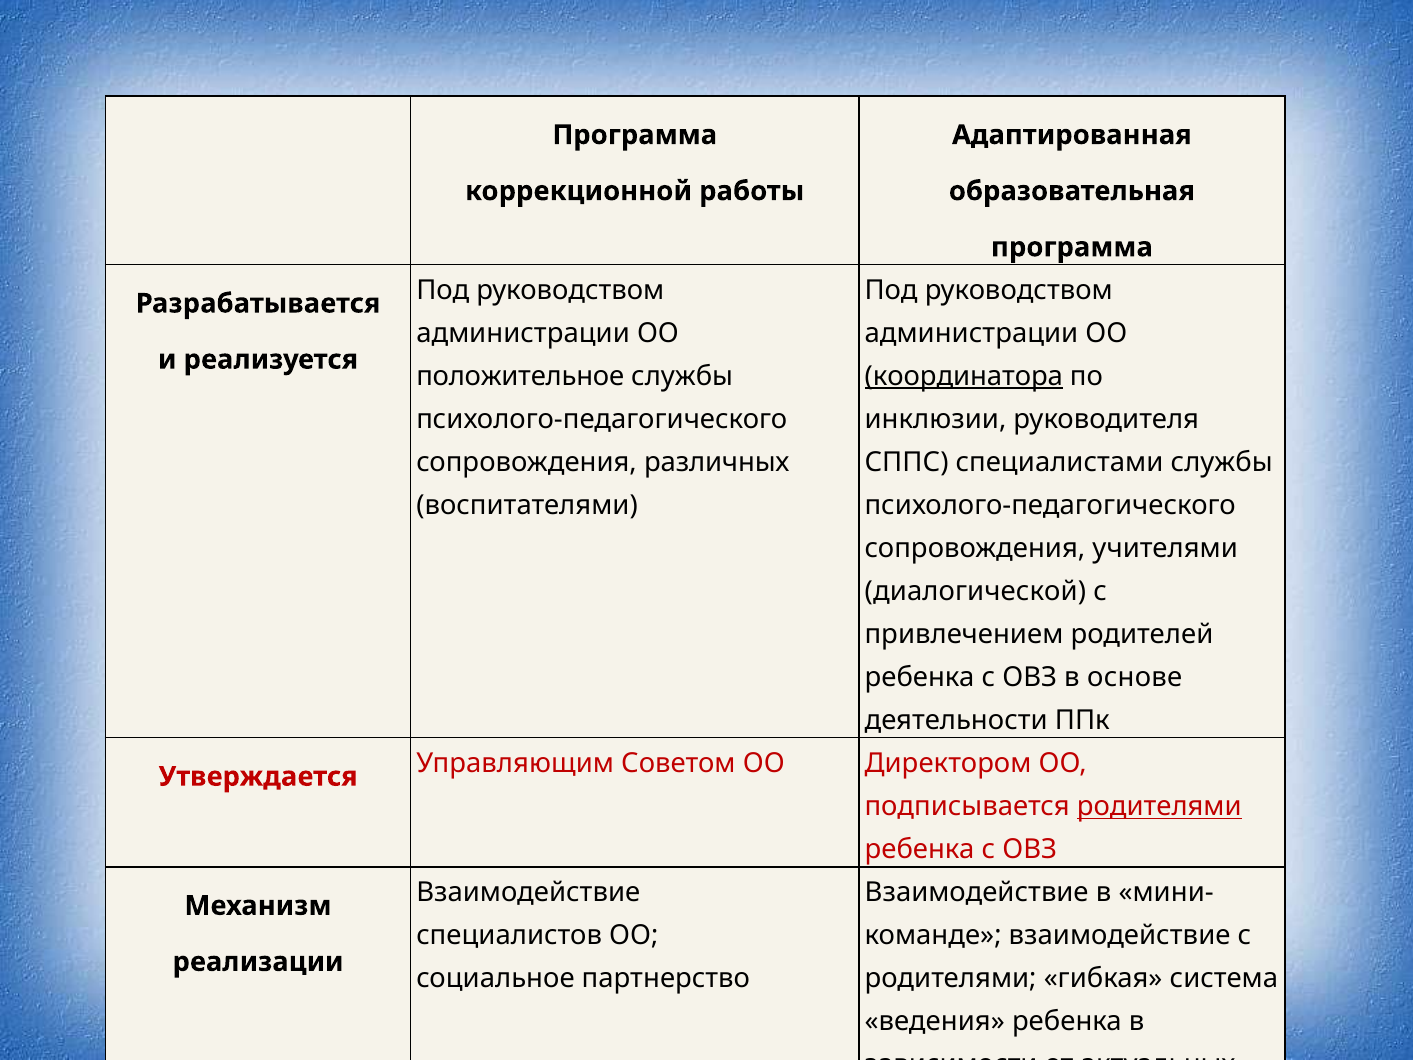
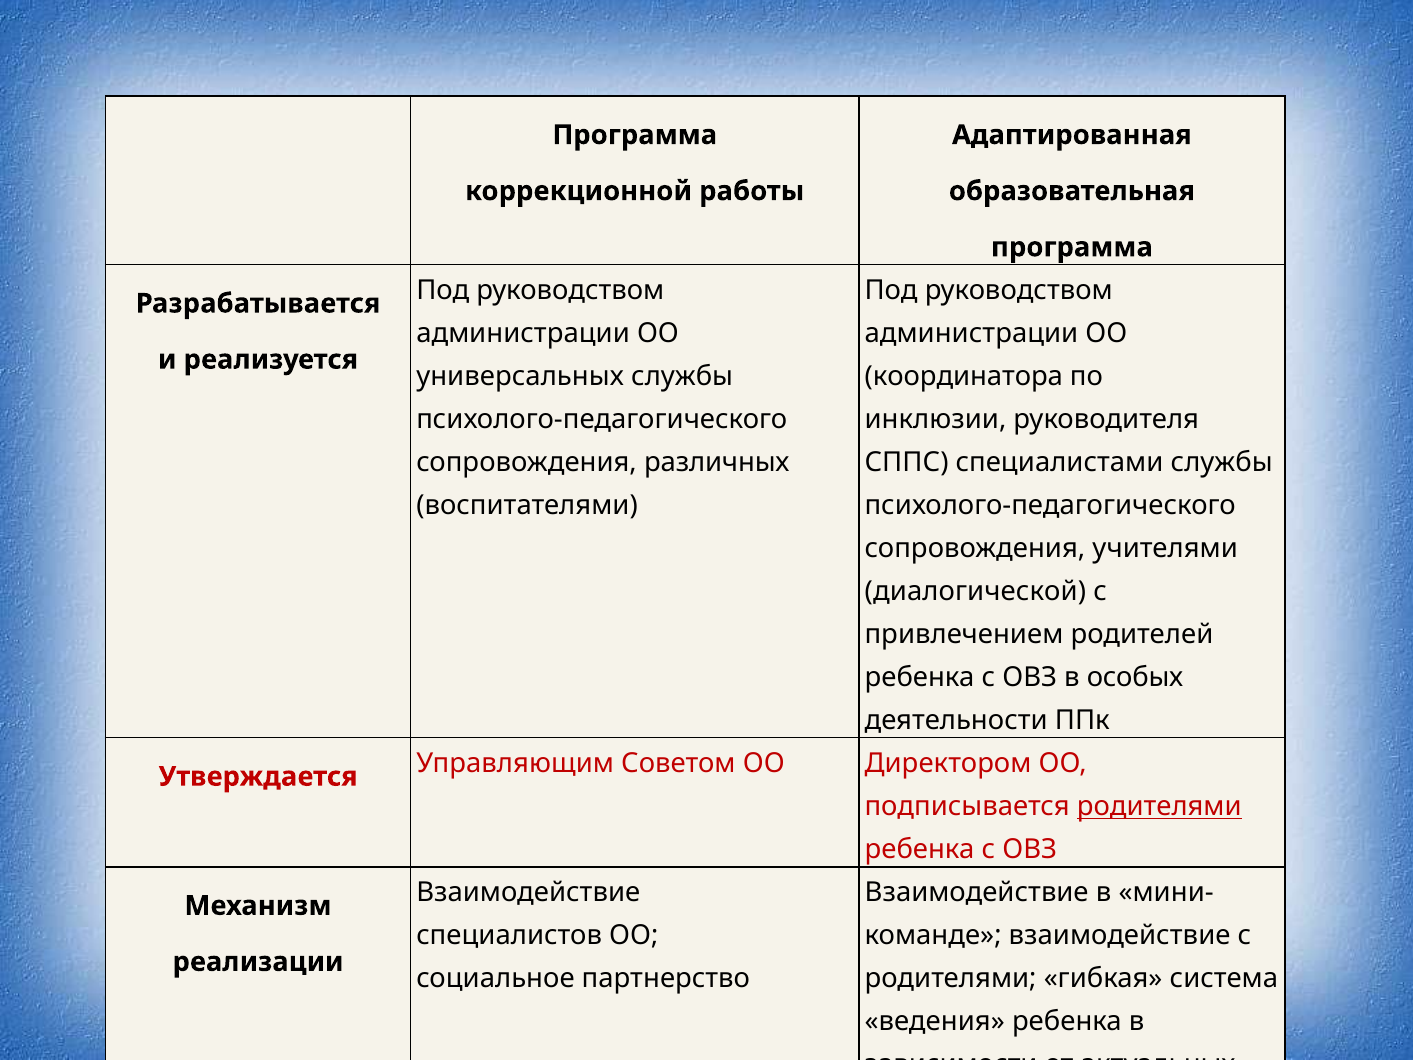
положительное: положительное -> универсальных
координатора underline: present -> none
основе: основе -> особых
